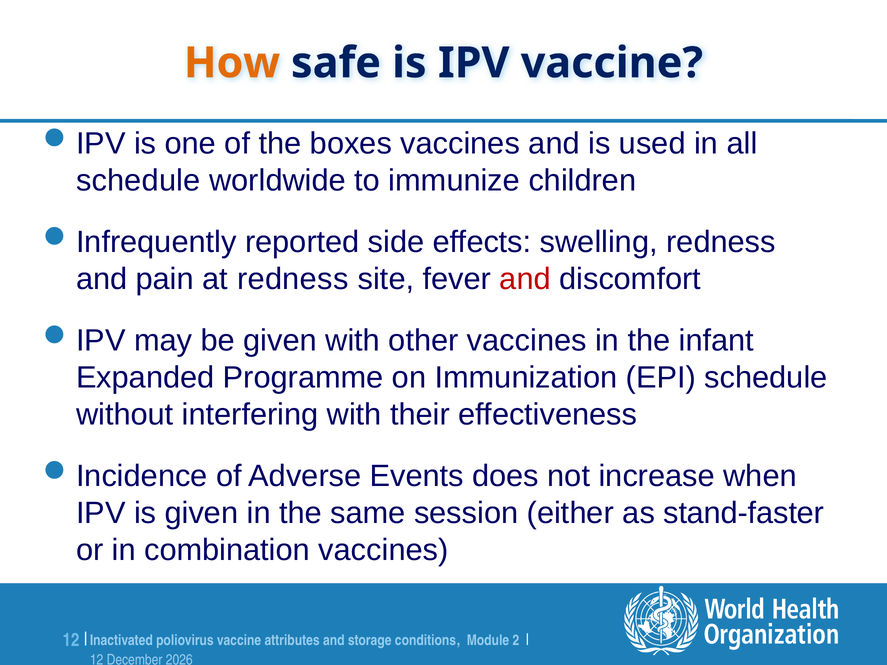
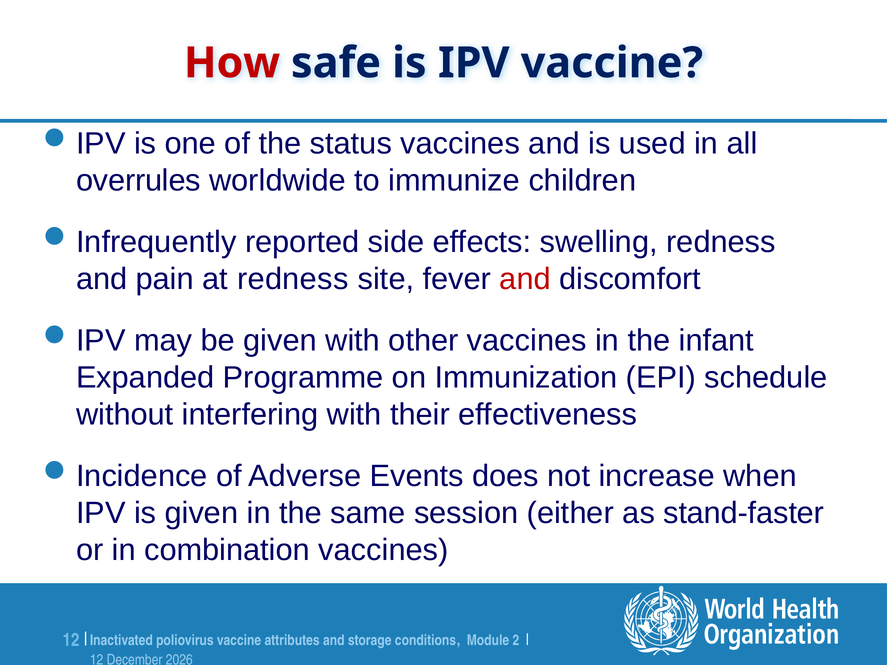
How colour: orange -> red
boxes: boxes -> status
schedule at (138, 181): schedule -> overrules
